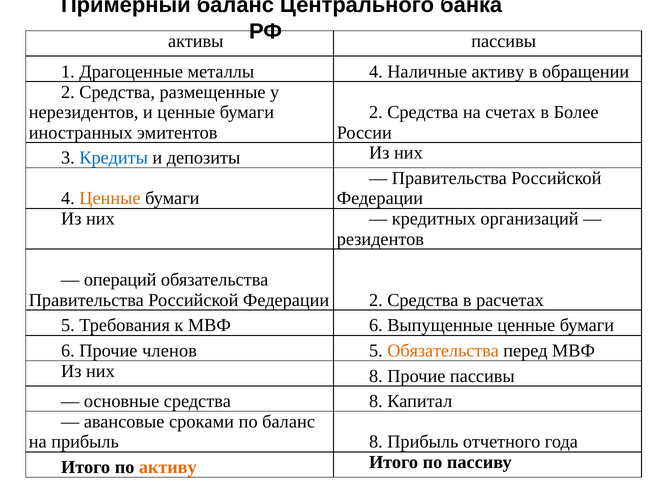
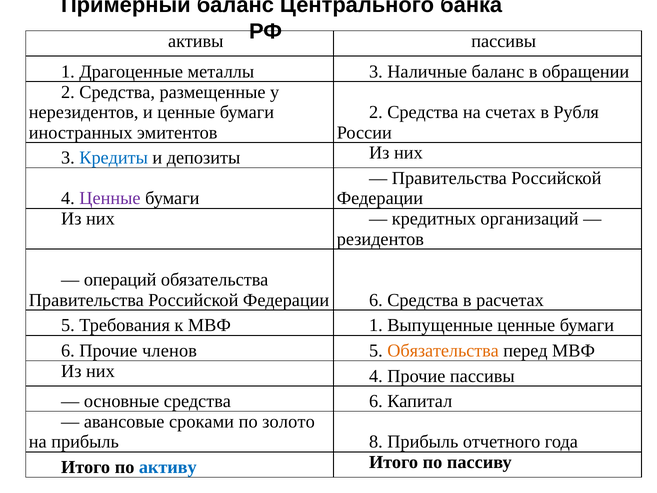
металлы 4: 4 -> 3
Наличные активу: активу -> баланс
Более: Более -> Рубля
Ценные at (110, 198) colour: orange -> purple
Федерации 2: 2 -> 6
МВФ 6: 6 -> 1
8 at (376, 376): 8 -> 4
средства 8: 8 -> 6
по баланс: баланс -> золото
активу at (168, 467) colour: orange -> blue
